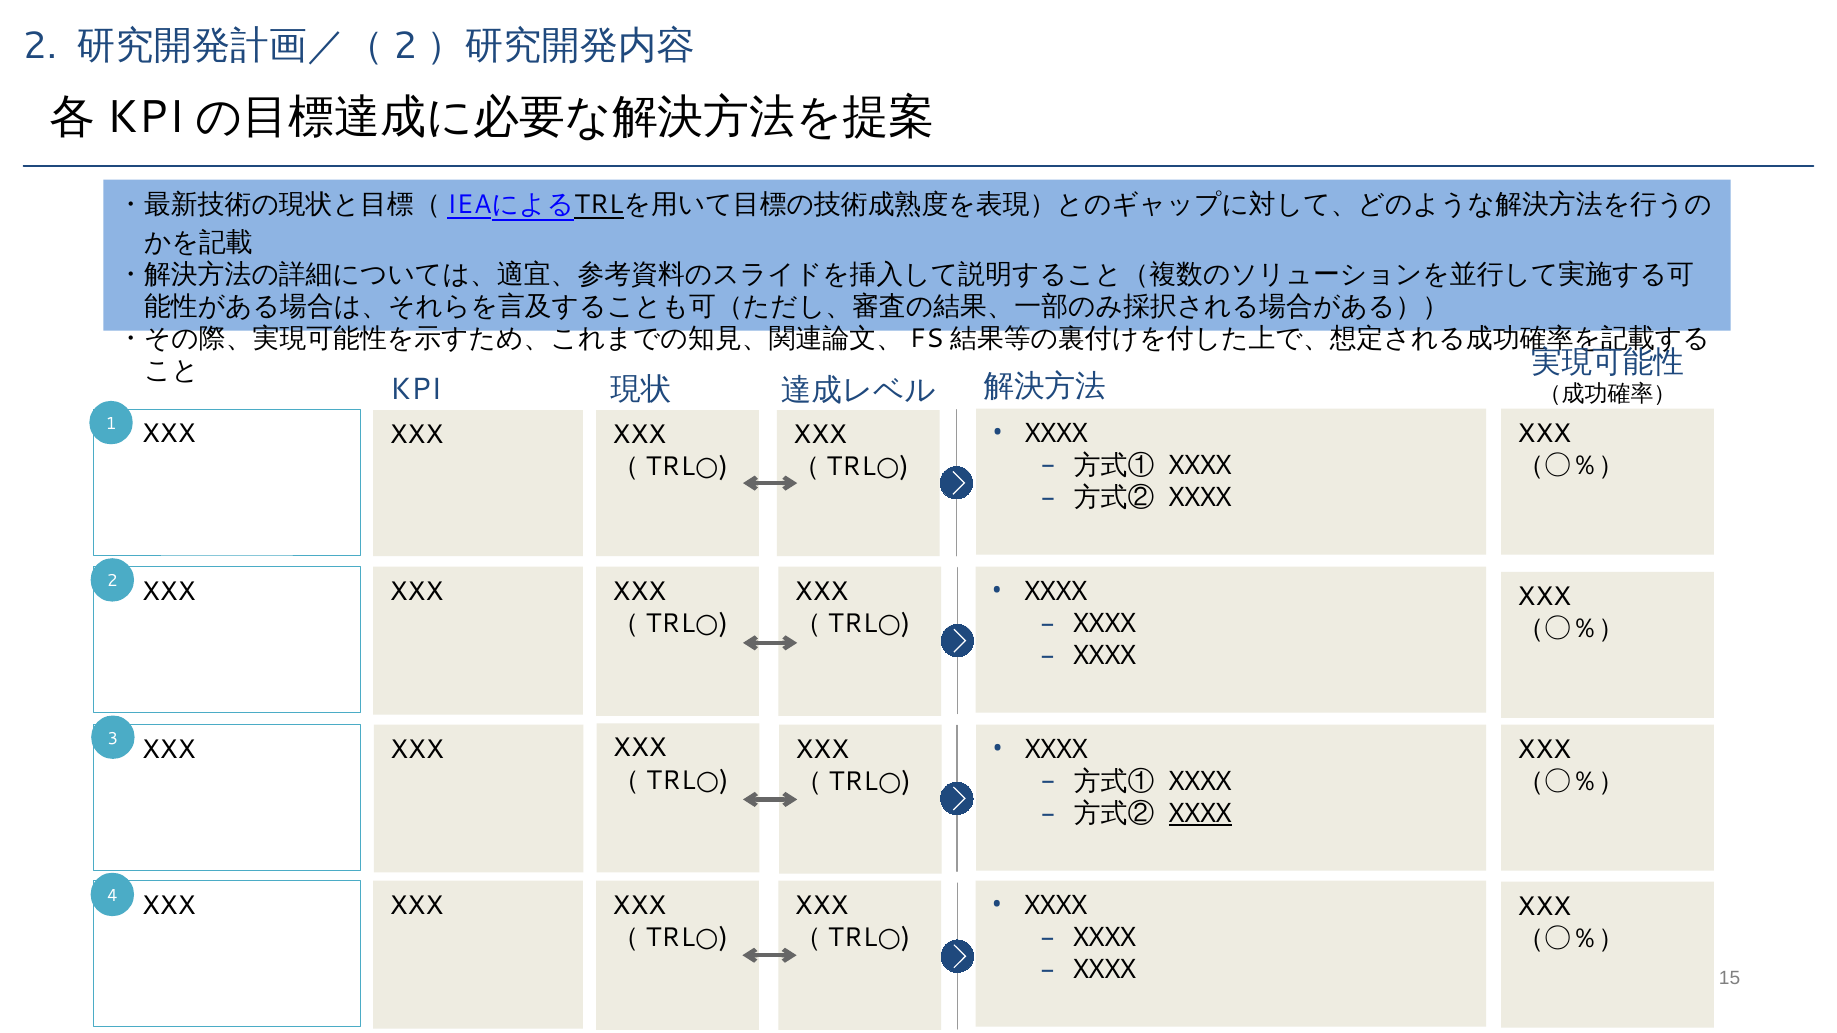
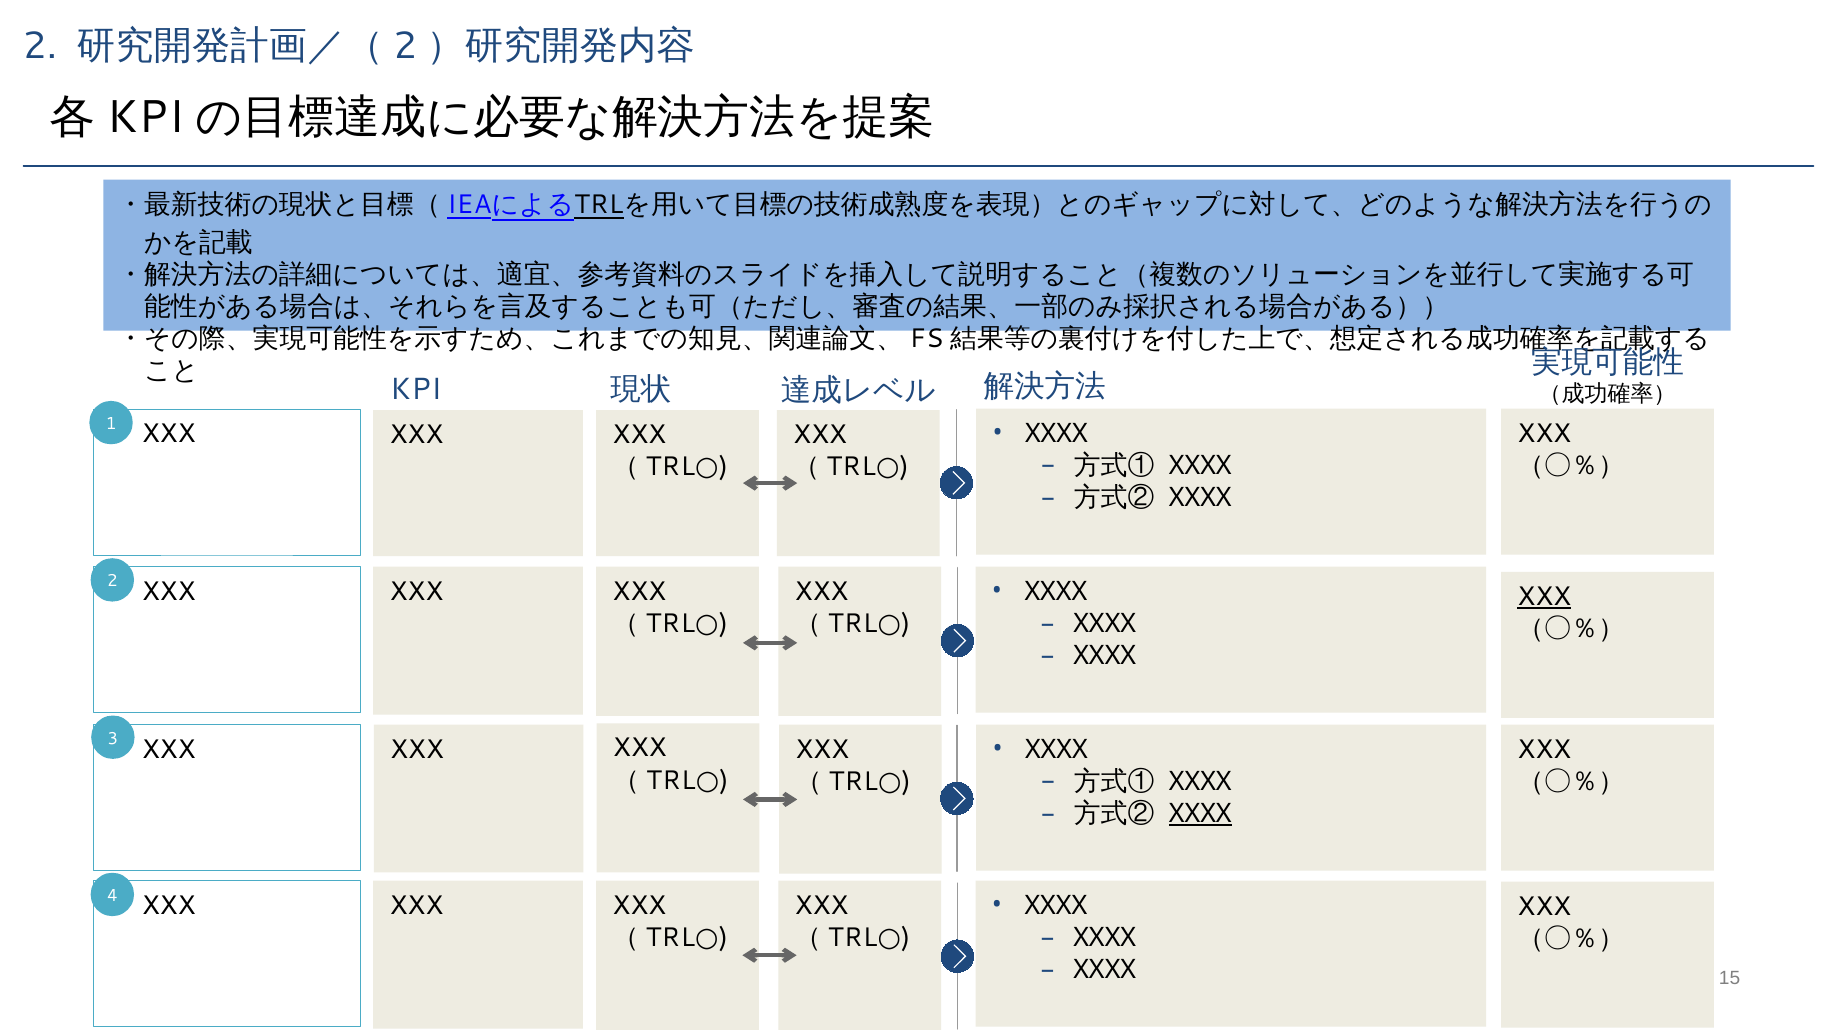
XXX at (1544, 597) underline: none -> present
